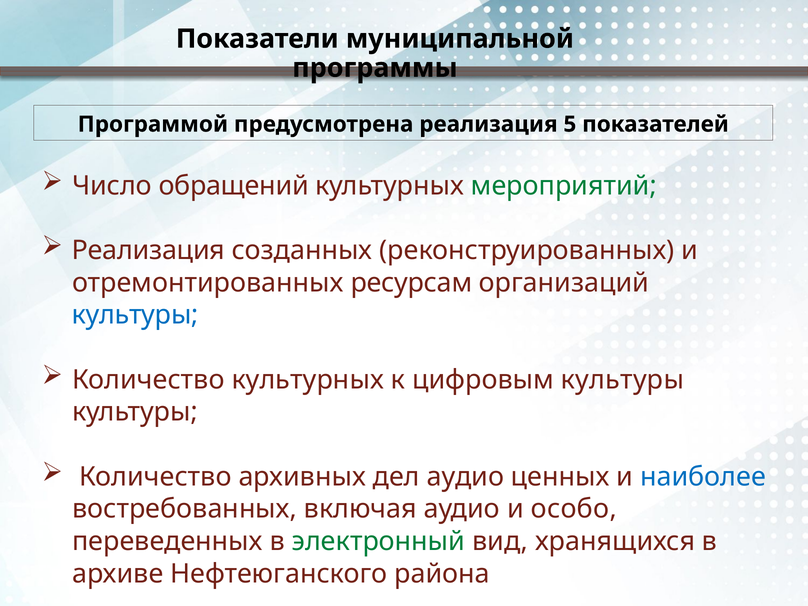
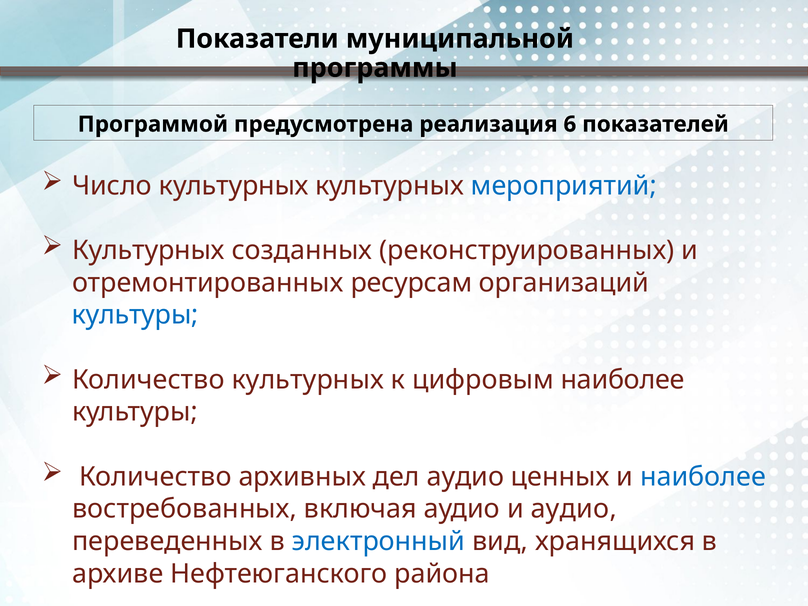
5: 5 -> 6
Число обращений: обращений -> культурных
мероприятий colour: green -> blue
Реализация at (148, 250): Реализация -> Культурных
цифровым культуры: культуры -> наиболее
и особо: особо -> аудио
электронный colour: green -> blue
